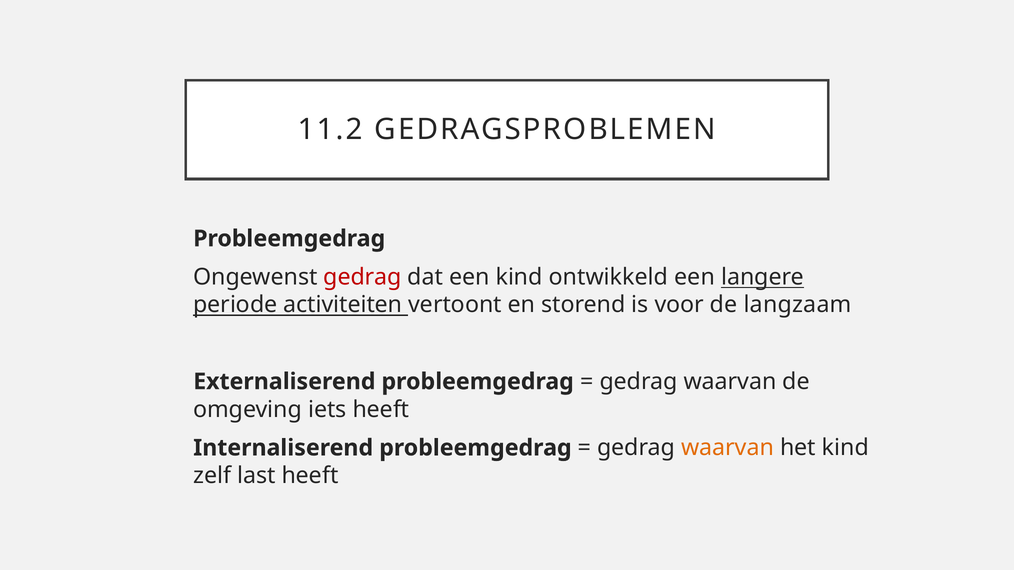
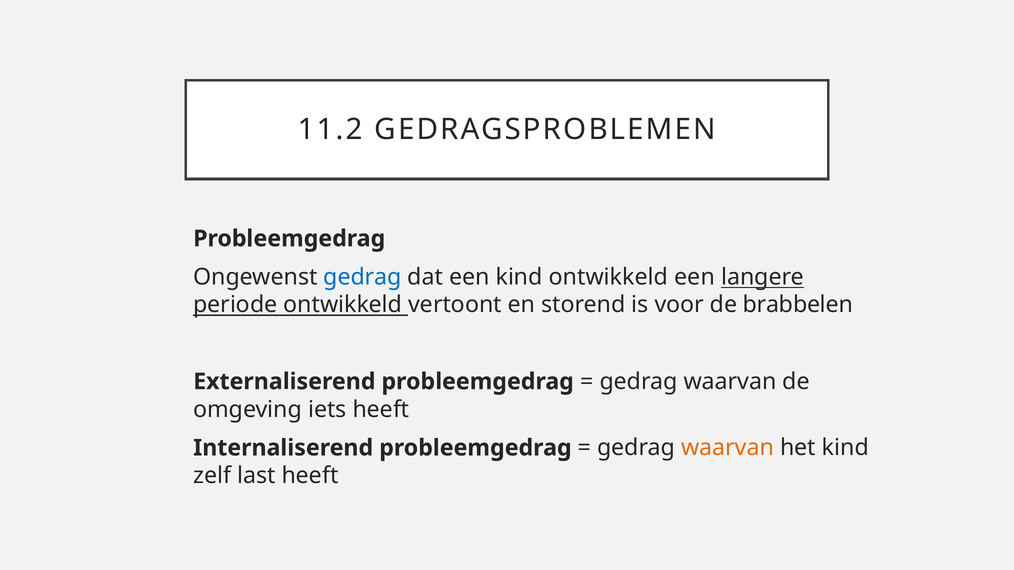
gedrag at (363, 277) colour: red -> blue
periode activiteiten: activiteiten -> ontwikkeld
langzaam: langzaam -> brabbelen
